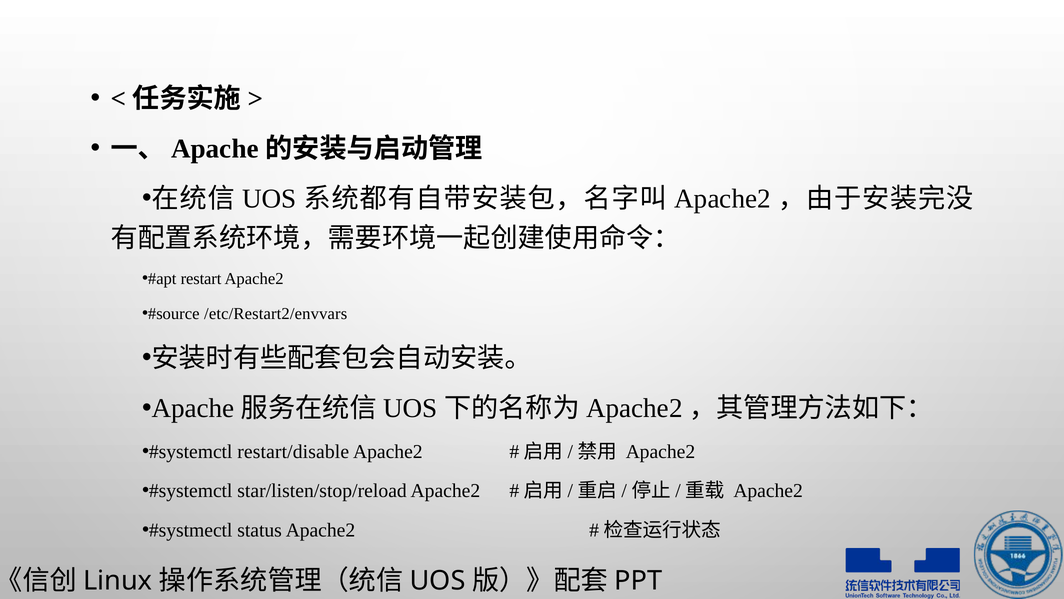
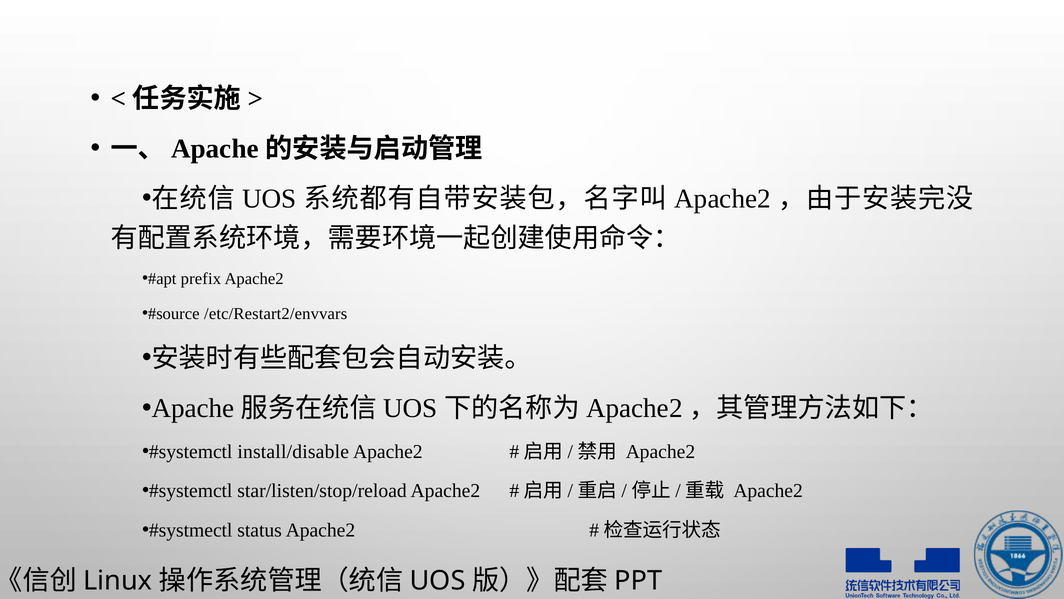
restart: restart -> prefix
restart/disable: restart/disable -> install/disable
